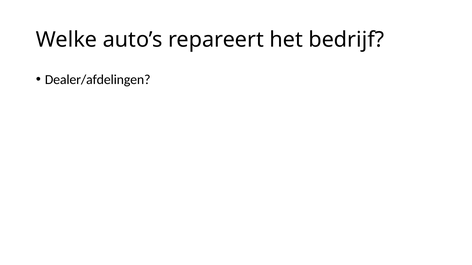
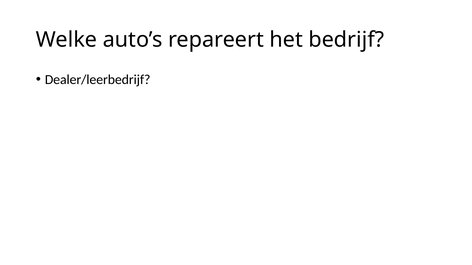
Dealer/afdelingen: Dealer/afdelingen -> Dealer/leerbedrijf
